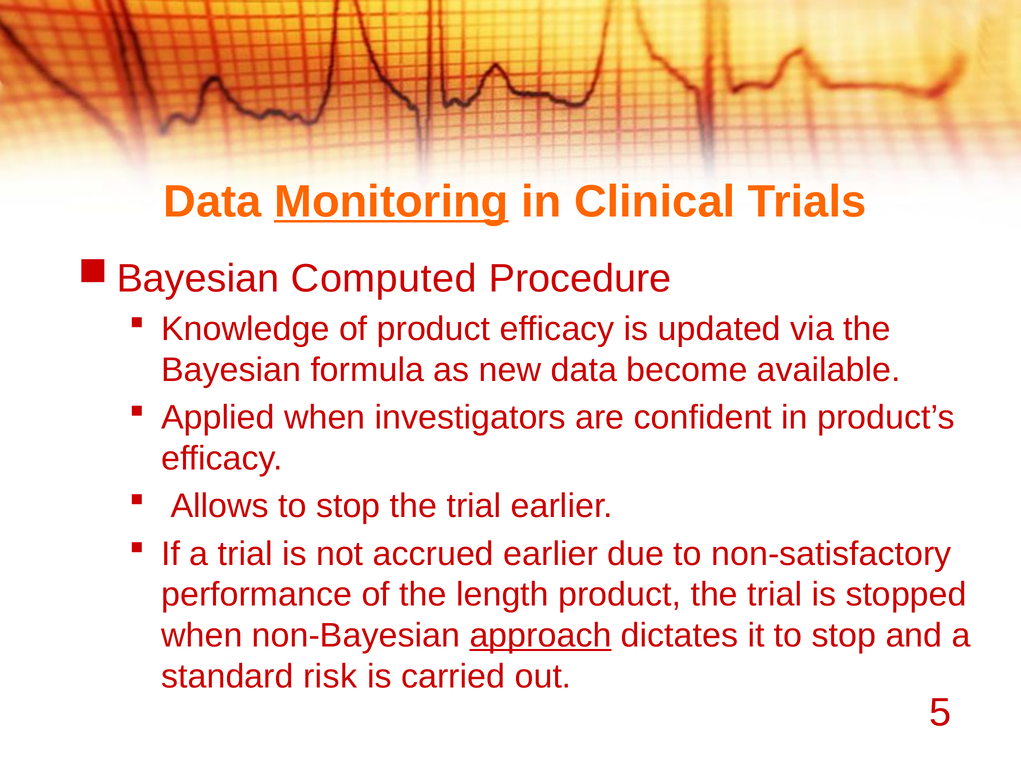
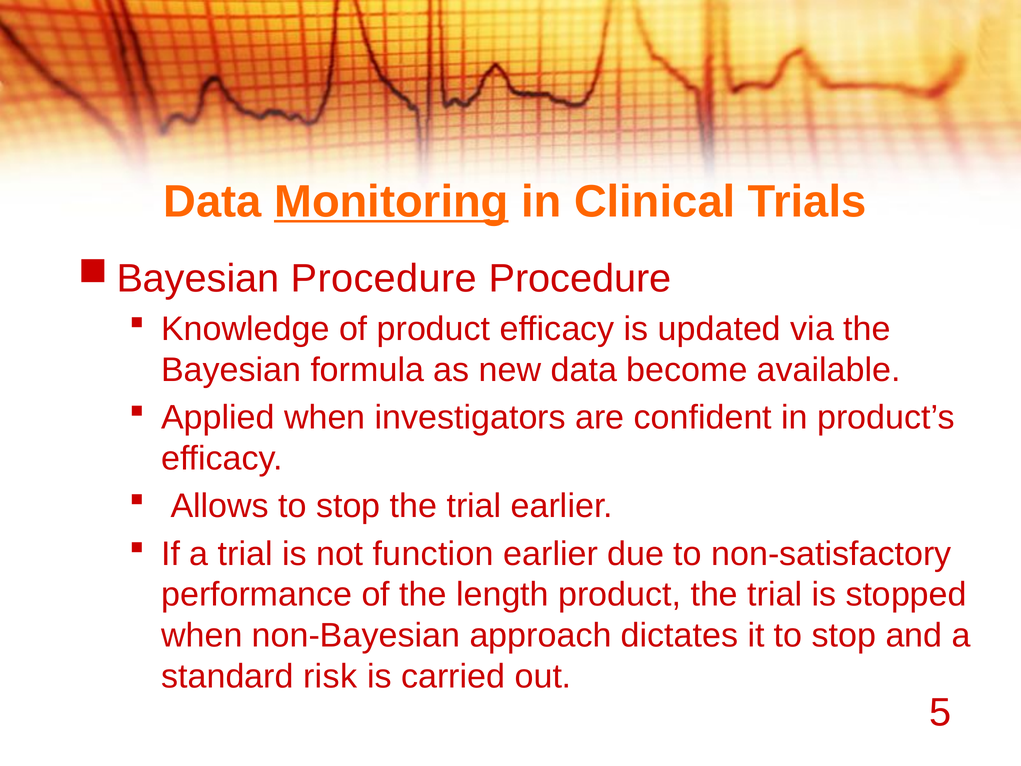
Computed at (384, 278): Computed -> Procedure
accrued: accrued -> function
approach underline: present -> none
